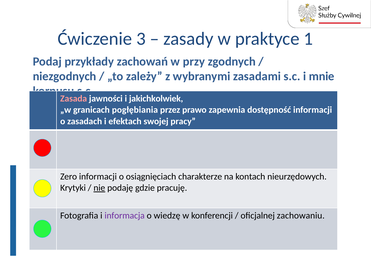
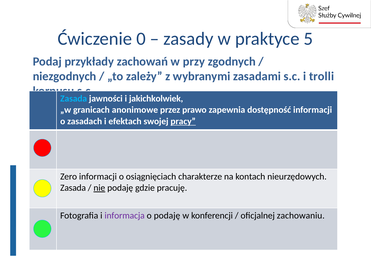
3: 3 -> 0
1: 1 -> 5
mnie: mnie -> trolli
Zasada at (74, 99) colour: pink -> light blue
pogłębiania: pogłębiania -> anonimowe
pracy underline: none -> present
Krytyki at (73, 188): Krytyki -> Zasada
o wiedzę: wiedzę -> podaję
